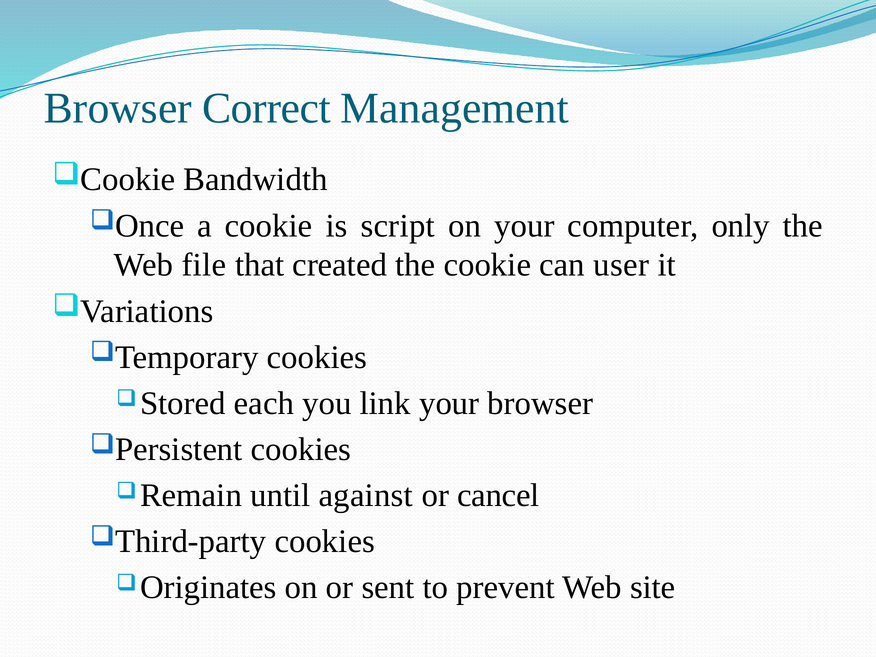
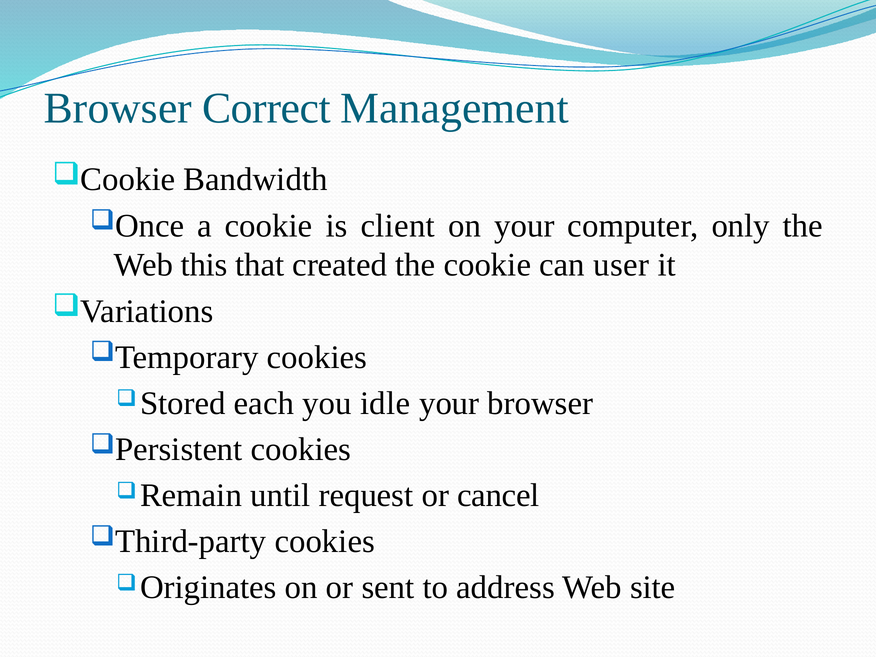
script: script -> client
file: file -> this
link: link -> idle
against: against -> request
prevent: prevent -> address
